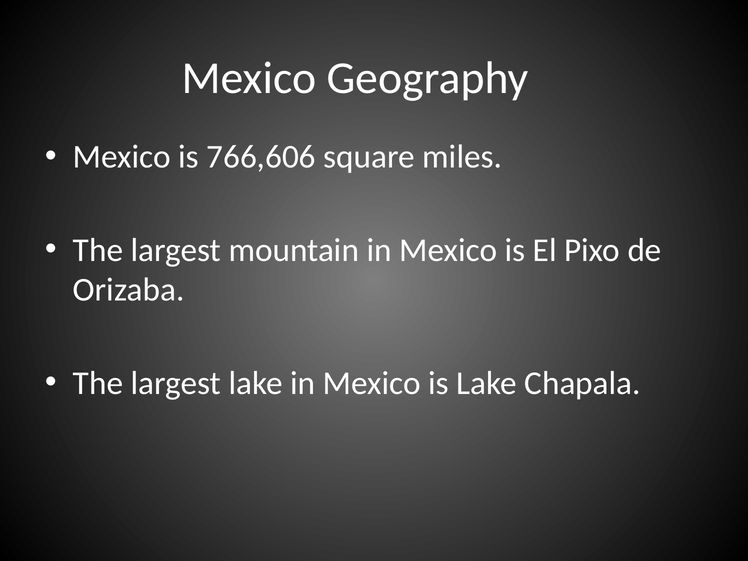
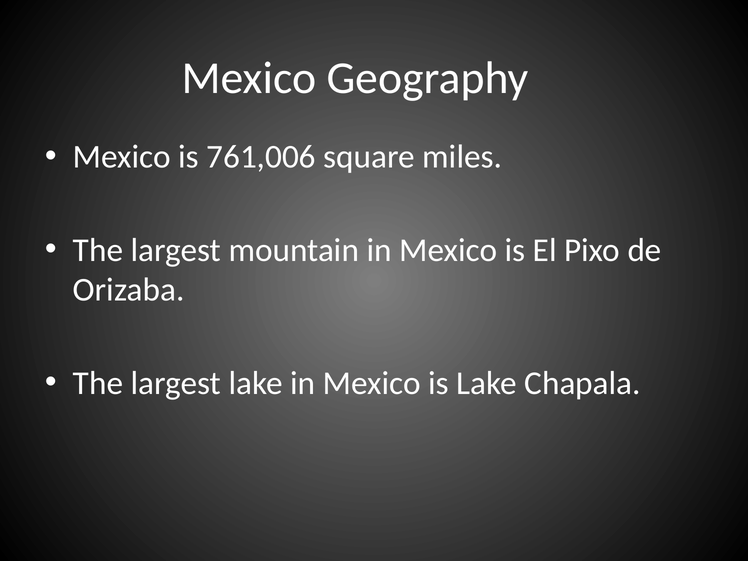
766,606: 766,606 -> 761,006
